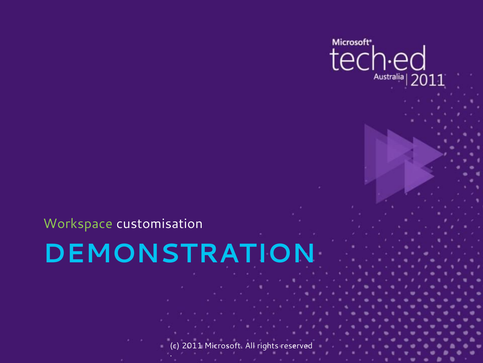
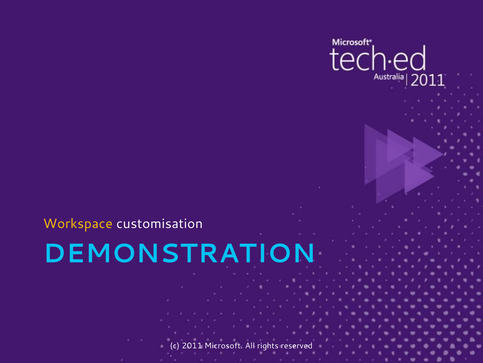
Workspace colour: light green -> yellow
